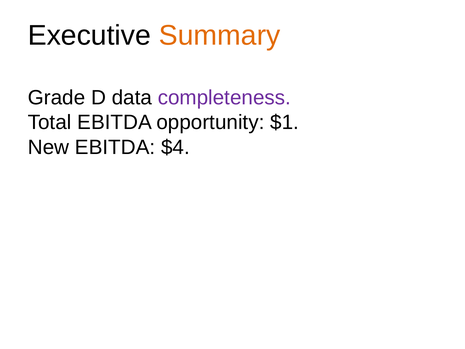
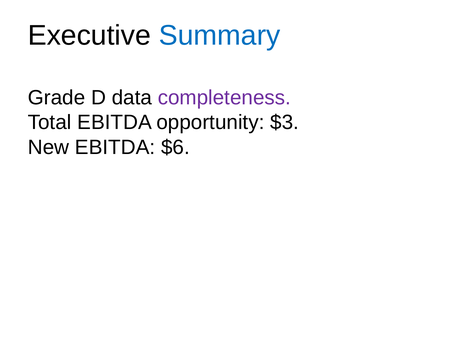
Summary colour: orange -> blue
$1: $1 -> $3
$4: $4 -> $6
